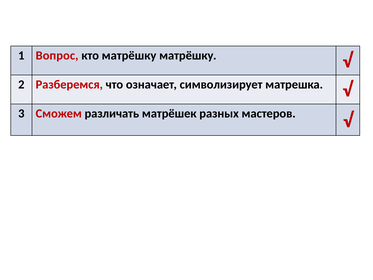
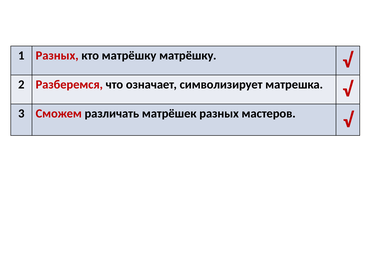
1 Вопрос: Вопрос -> Разных
